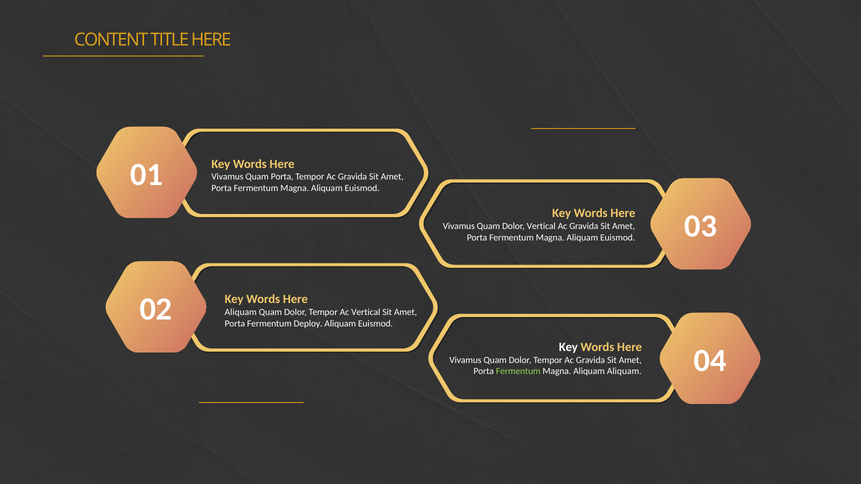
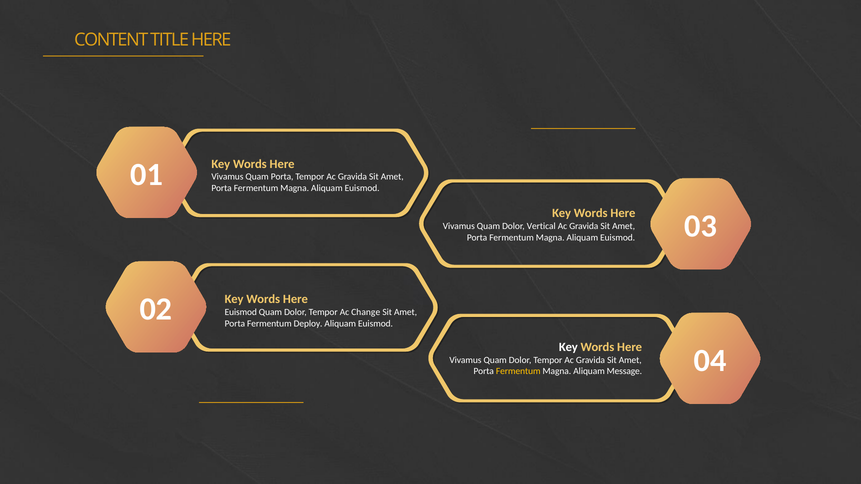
Aliquam at (241, 312): Aliquam -> Euismod
Ac Vertical: Vertical -> Change
Fermentum at (518, 372) colour: light green -> yellow
Aliquam Aliquam: Aliquam -> Message
